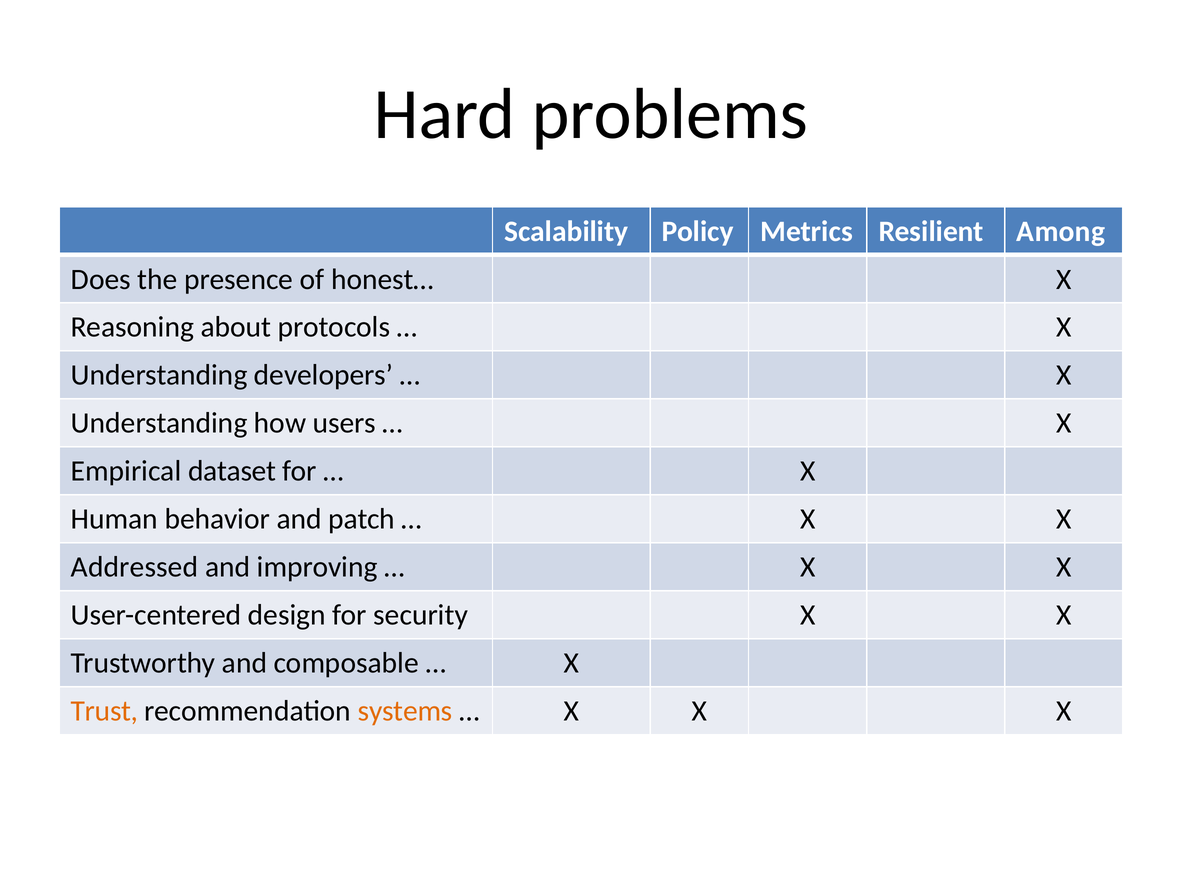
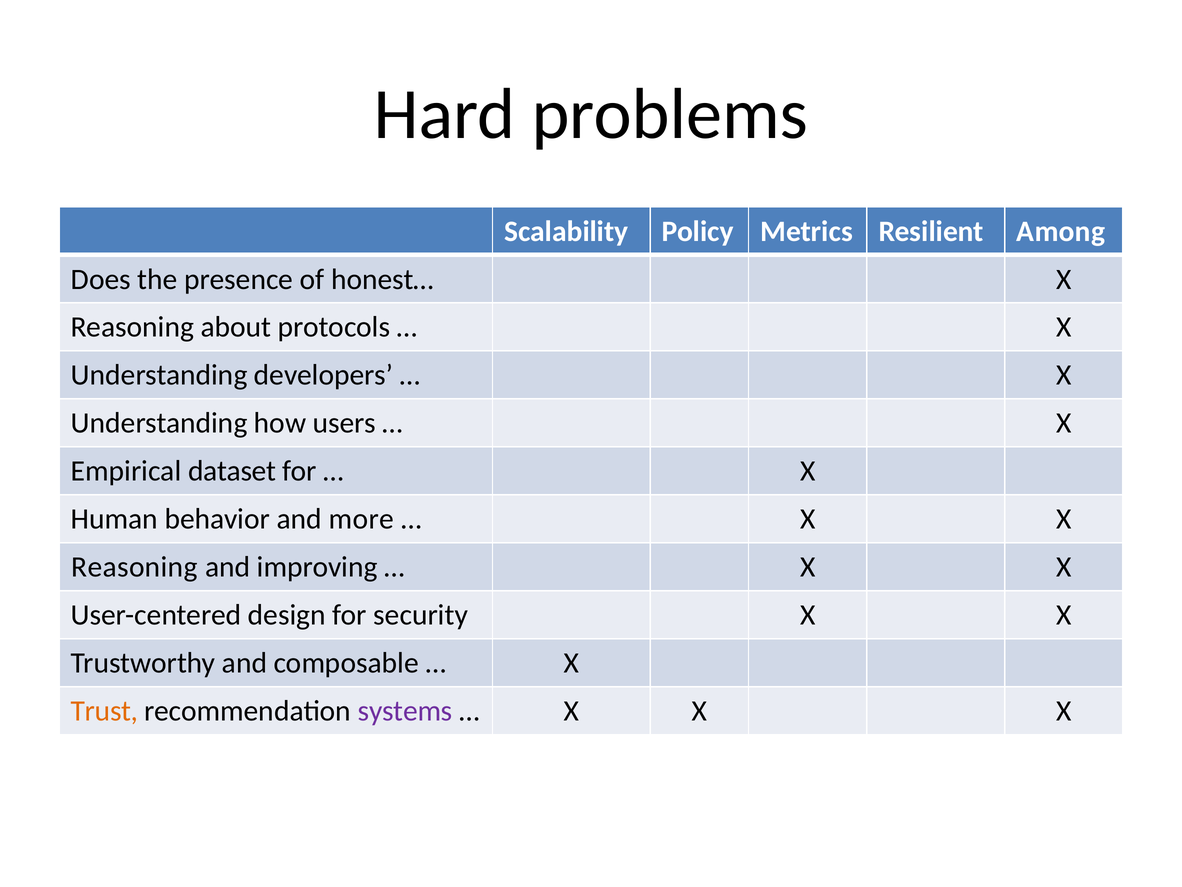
patch: patch -> more
Addressed at (135, 567): Addressed -> Reasoning
systems colour: orange -> purple
